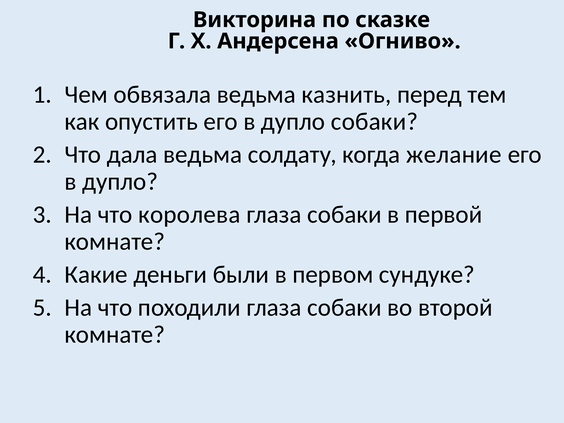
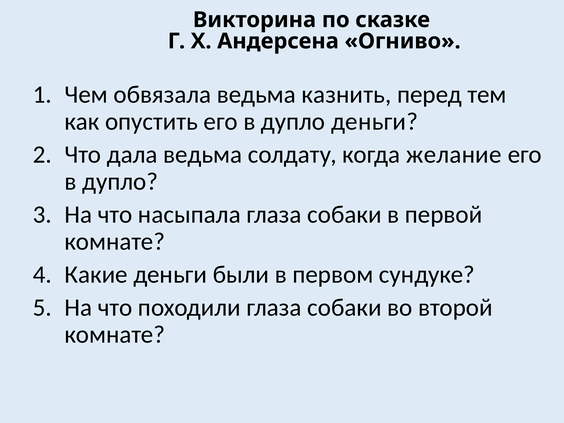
дупло собаки: собаки -> деньги
королева: королева -> насыпала
